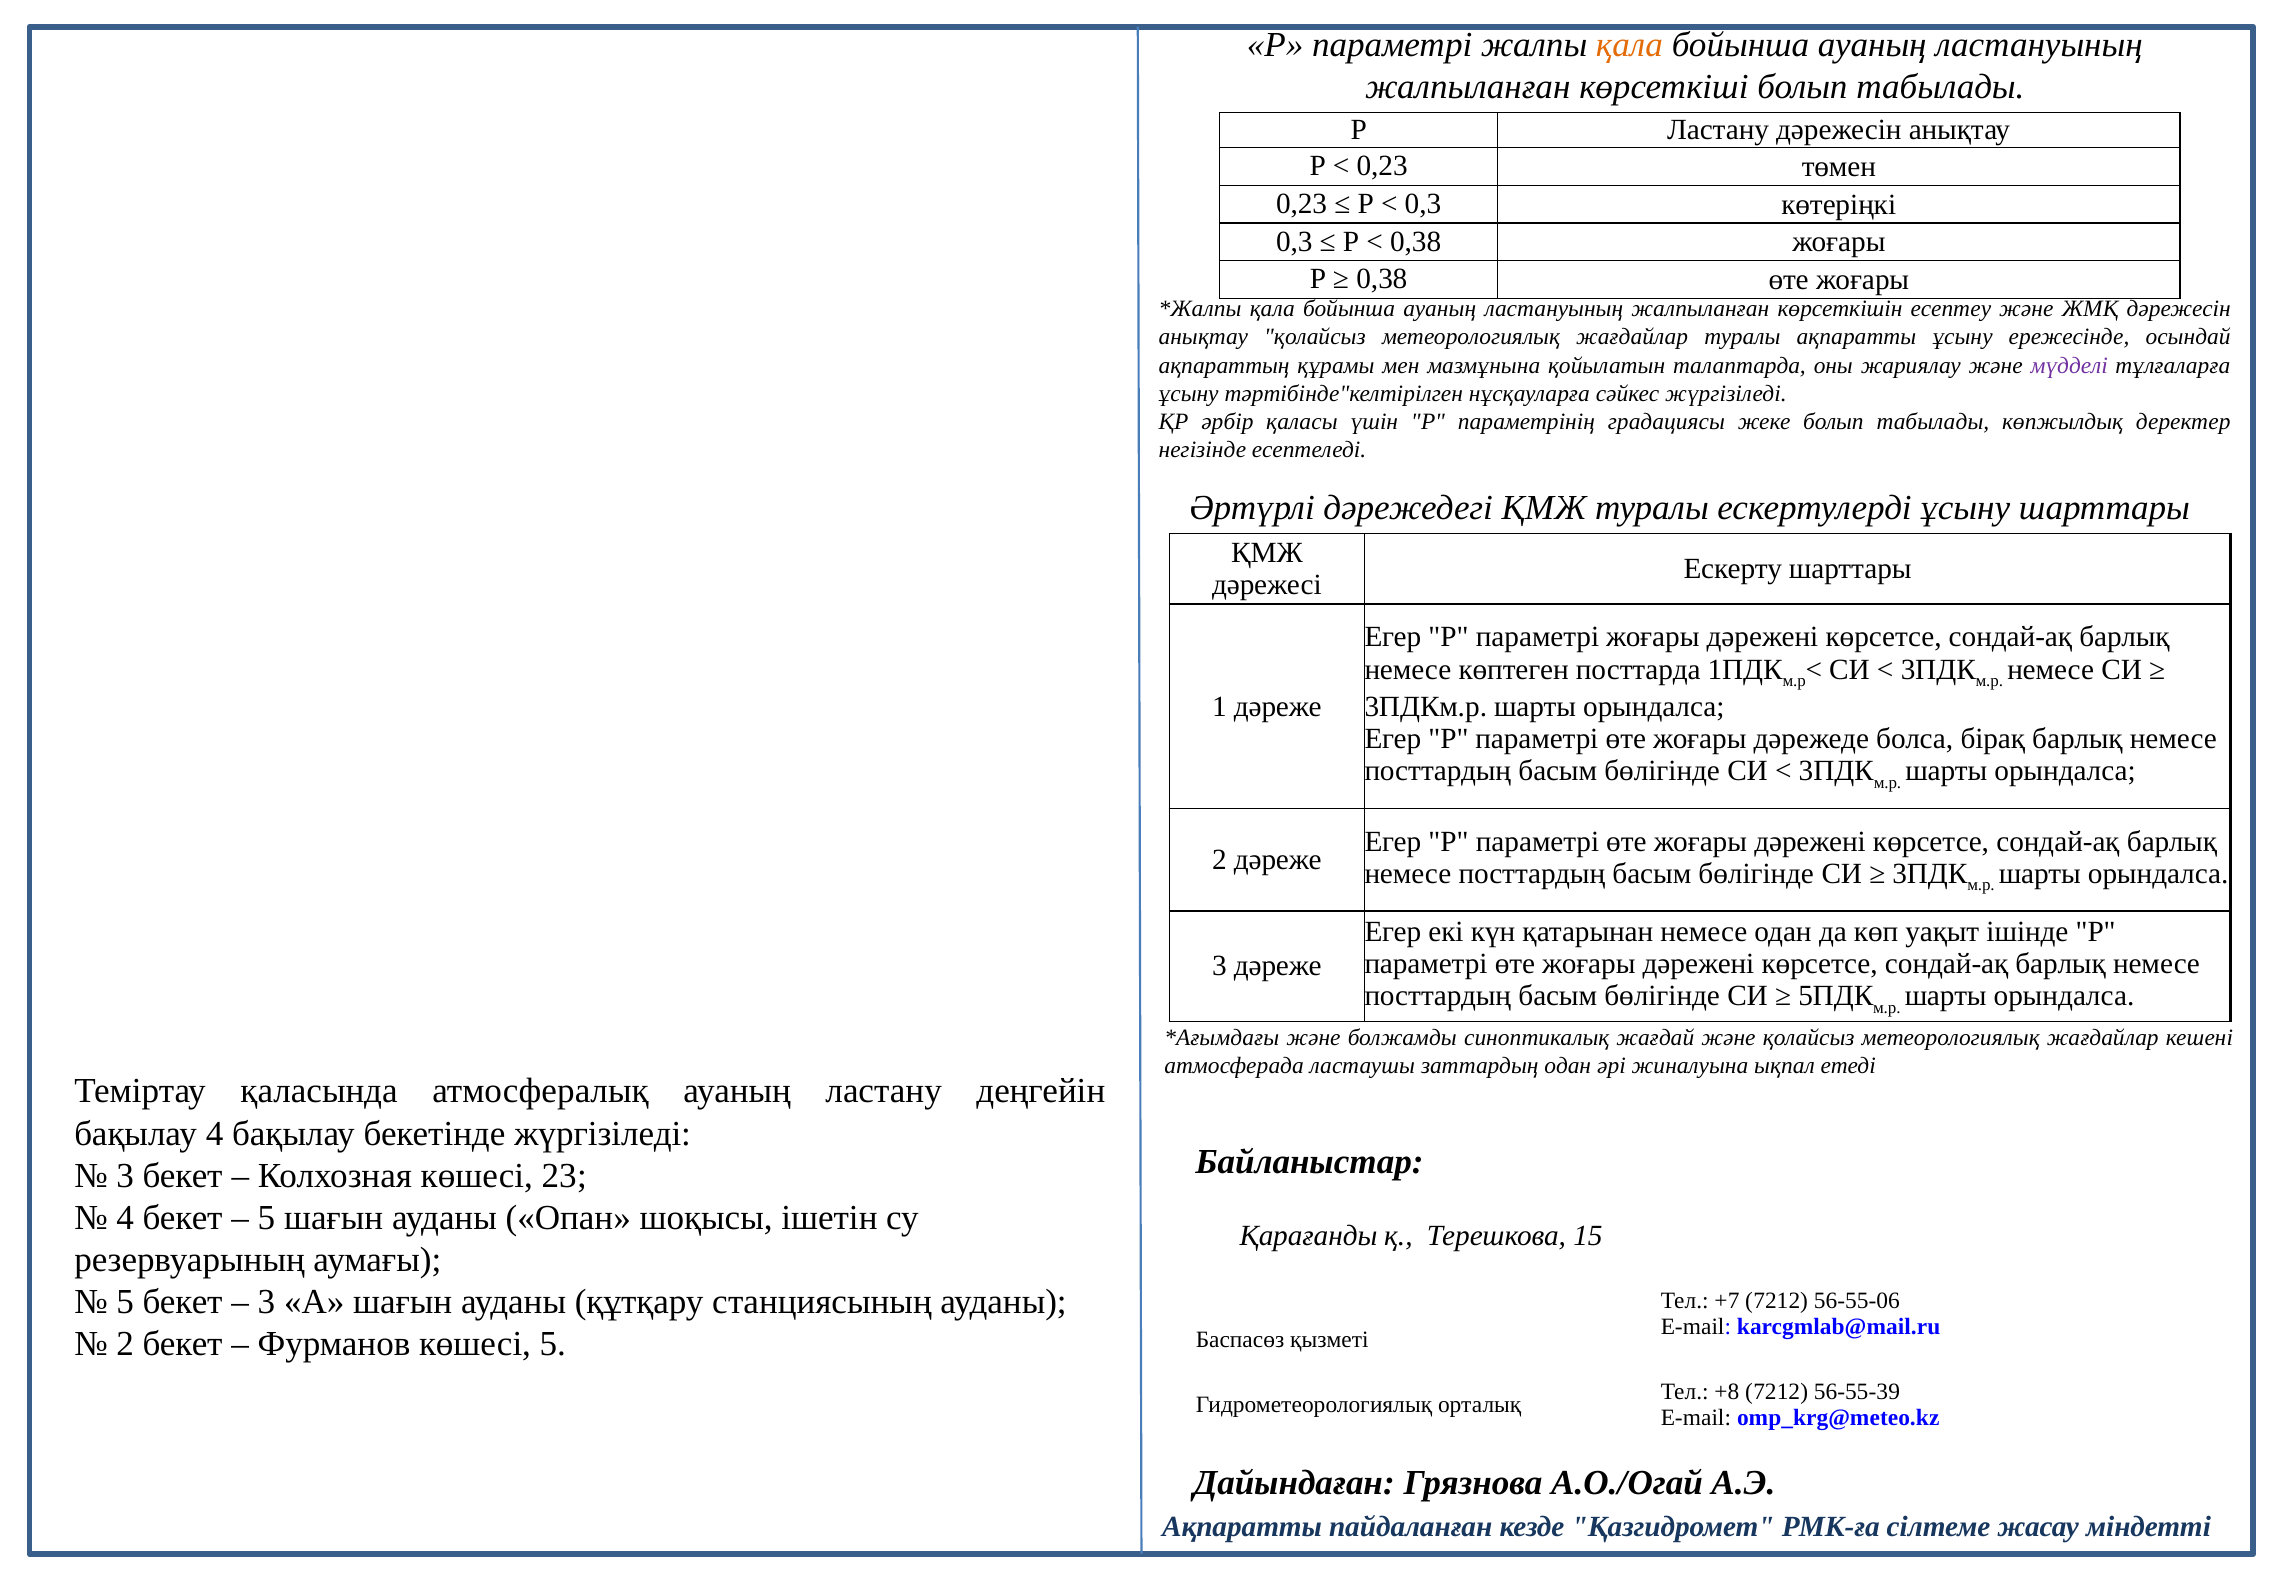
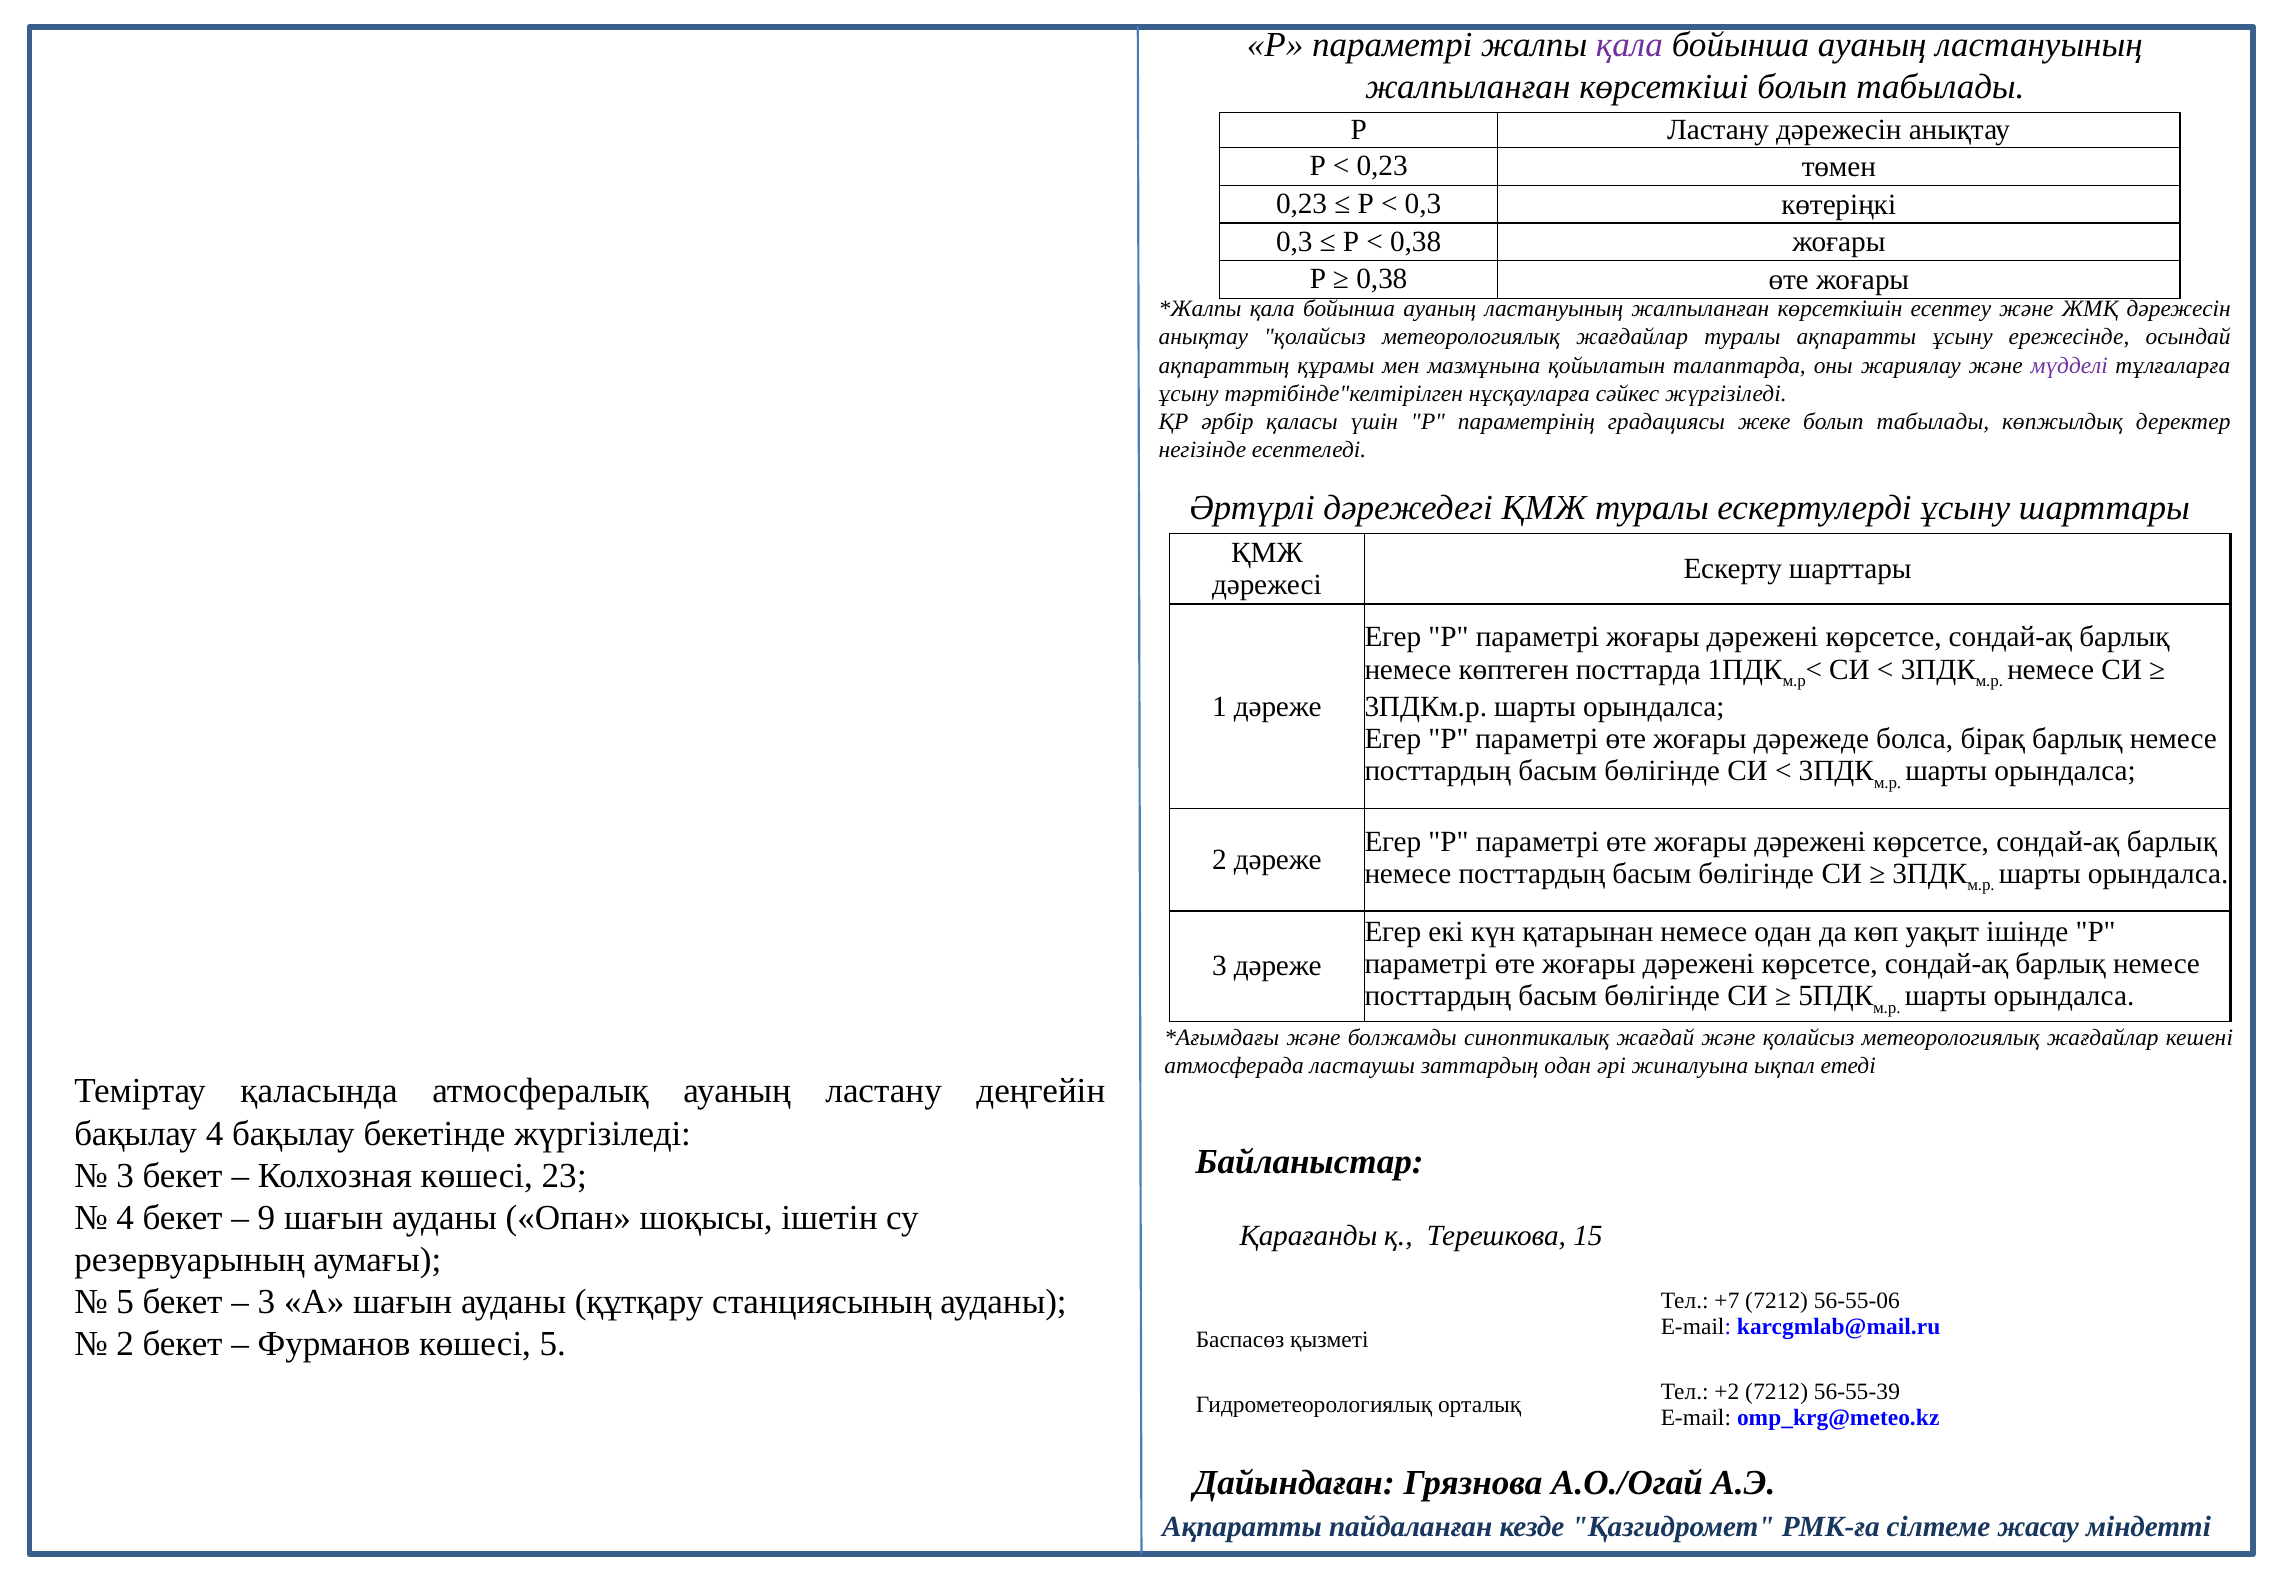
қала at (1629, 45) colour: orange -> purple
5 at (266, 1217): 5 -> 9
+8: +8 -> +2
